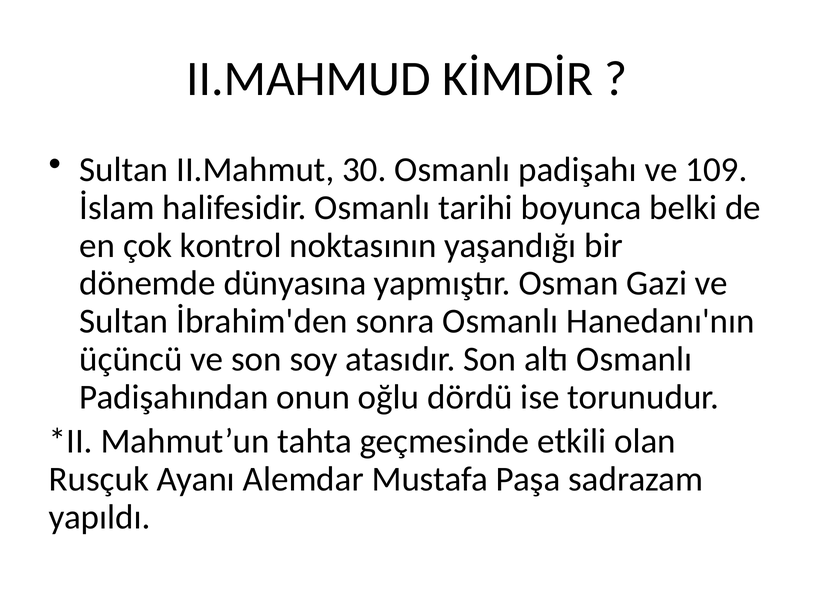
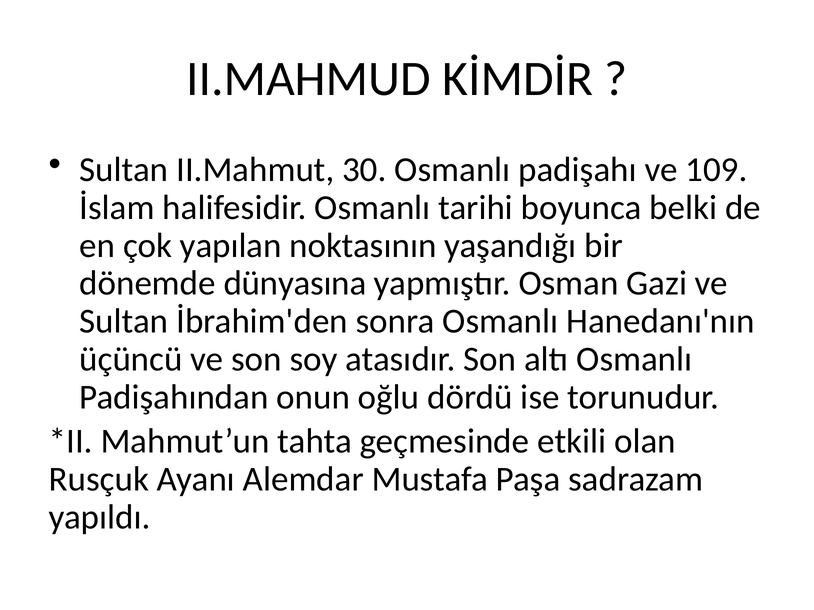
kontrol: kontrol -> yapılan
